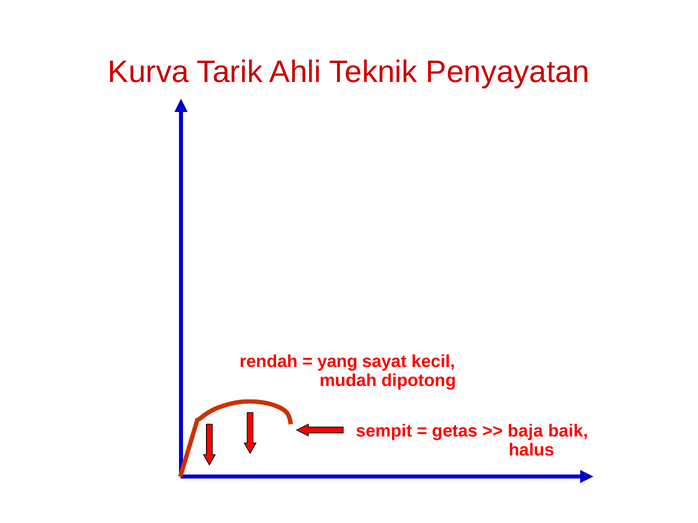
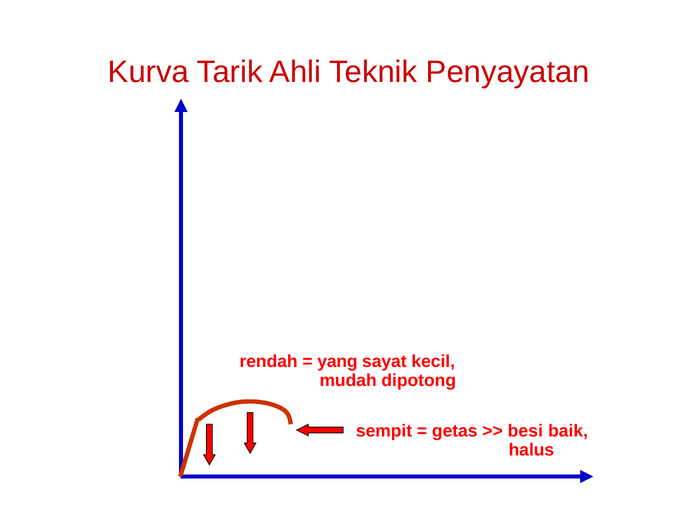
baja: baja -> besi
